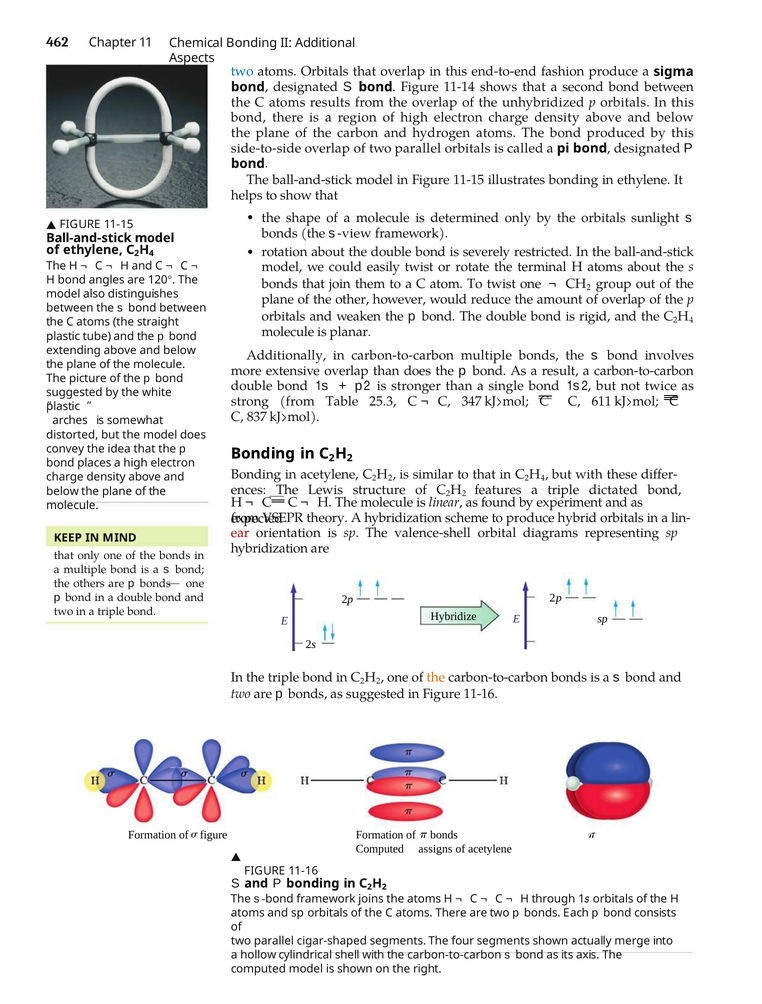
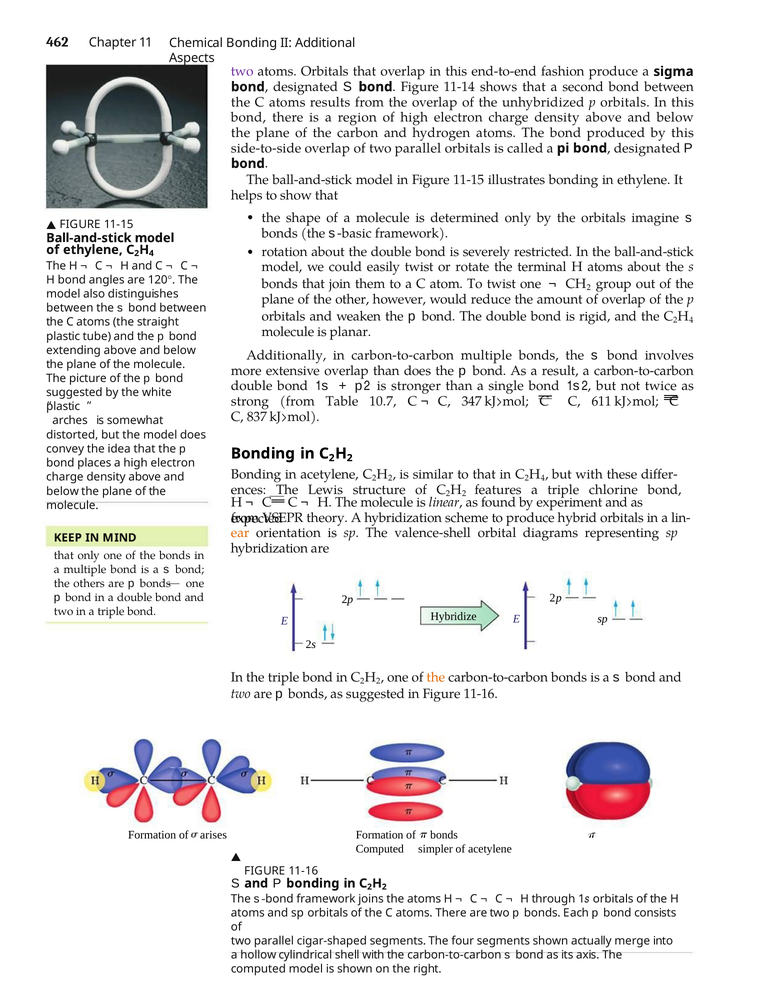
two at (242, 72) colour: blue -> purple
sunlight: sunlight -> imagine
view: view -> basic
25.3: 25.3 -> 10.7
dictated: dictated -> chlorine
ear colour: red -> orange
of figure: figure -> arises
assigns: assigns -> simpler
